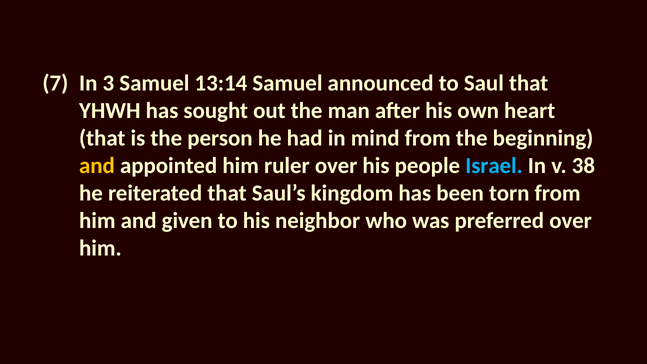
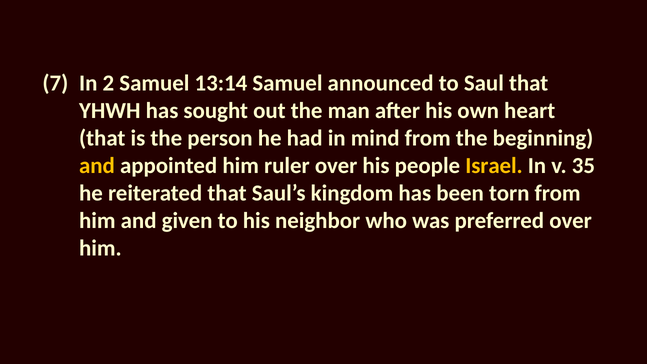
3: 3 -> 2
Israel colour: light blue -> yellow
38: 38 -> 35
